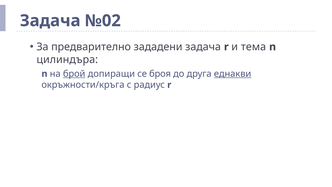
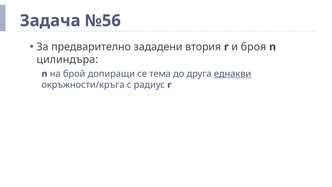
№02: №02 -> №56
зададени задача: задача -> втория
тема: тема -> броя
брой underline: present -> none
броя: броя -> тема
